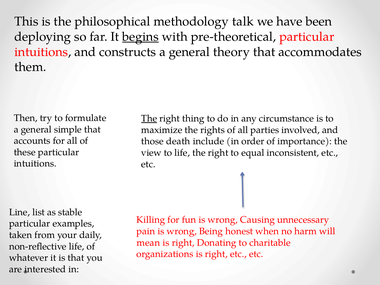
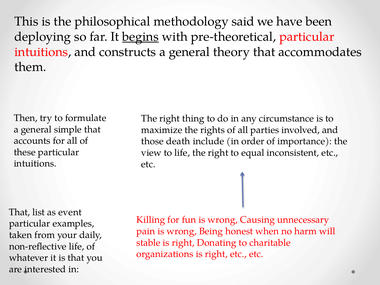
talk: talk -> said
The at (149, 119) underline: present -> none
Line at (19, 212): Line -> That
stable: stable -> event
mean: mean -> stable
